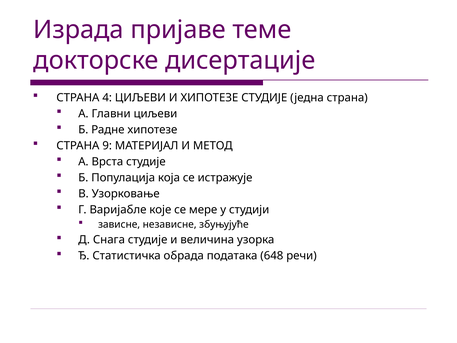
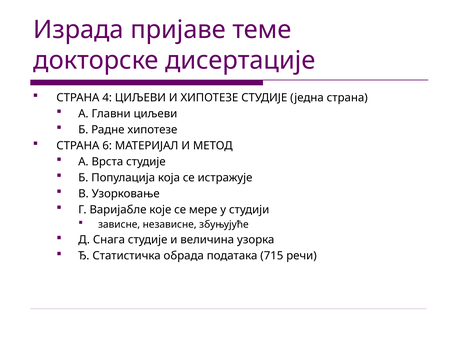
9: 9 -> 6
648: 648 -> 715
